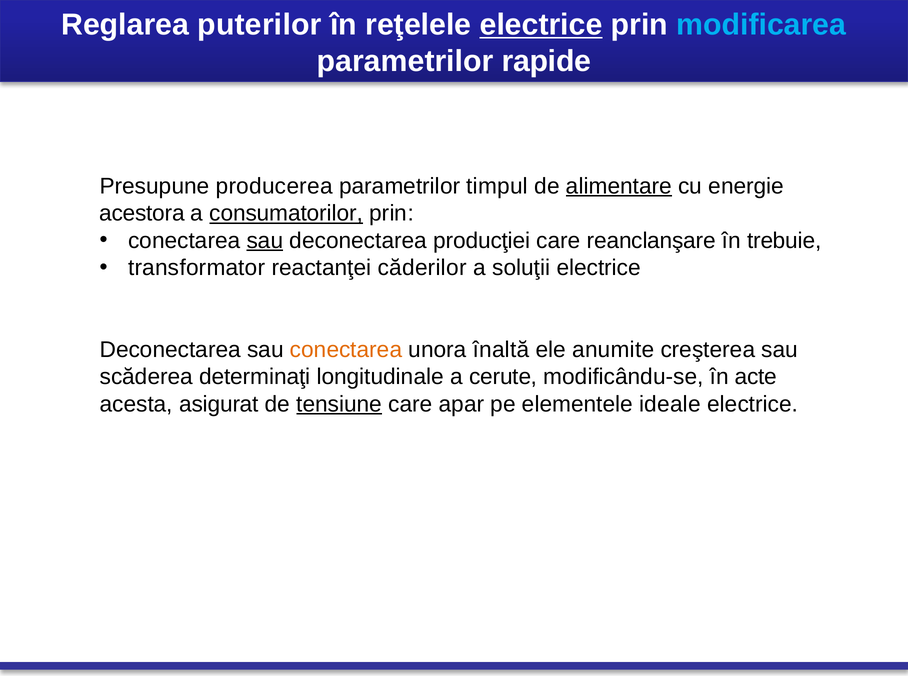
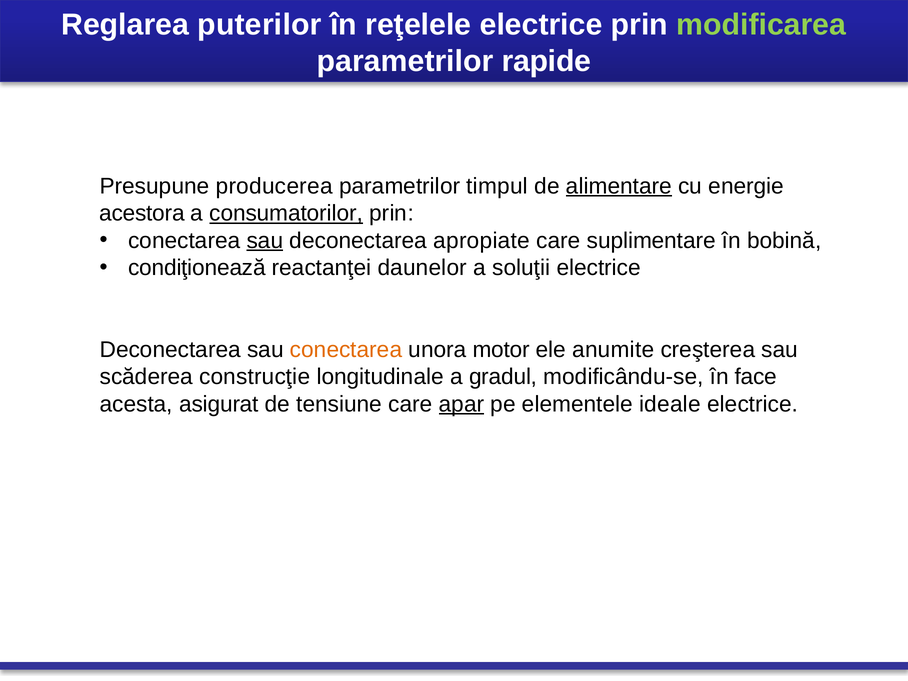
electrice at (541, 25) underline: present -> none
modificarea colour: light blue -> light green
producţiei: producţiei -> apropiate
reanclanşare: reanclanşare -> suplimentare
trebuie: trebuie -> bobină
transformator: transformator -> condiţionează
căderilor: căderilor -> daunelor
înaltă: înaltă -> motor
determinaţi: determinaţi -> construcţie
cerute: cerute -> gradul
acte: acte -> face
tensiune underline: present -> none
apar underline: none -> present
